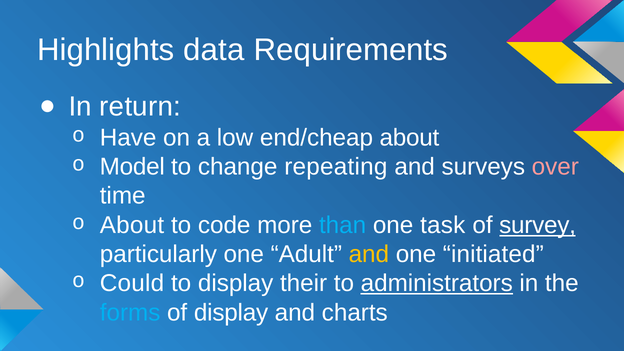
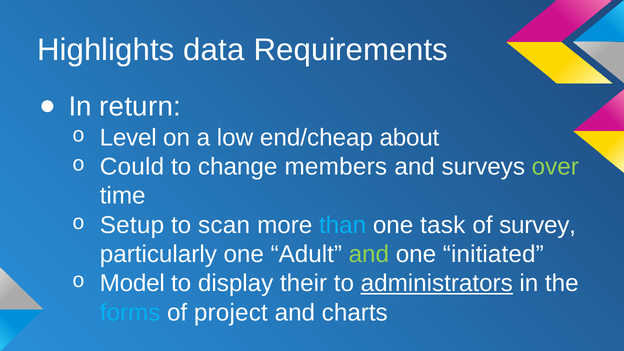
Have: Have -> Level
Model: Model -> Could
repeating: repeating -> members
over colour: pink -> light green
About at (132, 225): About -> Setup
code: code -> scan
survey underline: present -> none
and at (369, 254) colour: yellow -> light green
Could: Could -> Model
of display: display -> project
